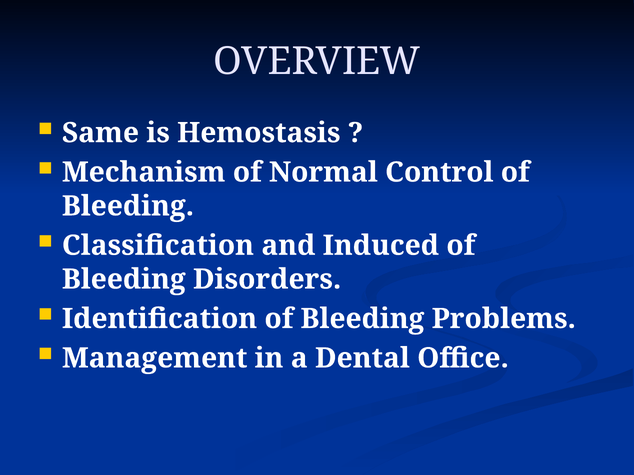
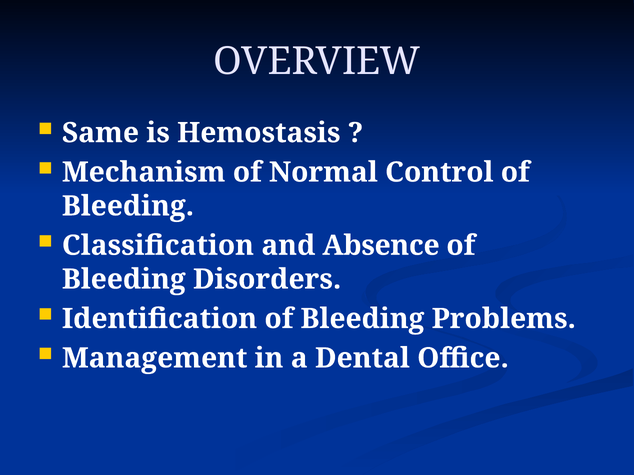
Induced: Induced -> Absence
